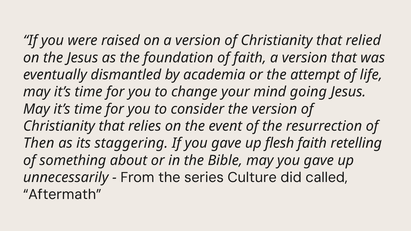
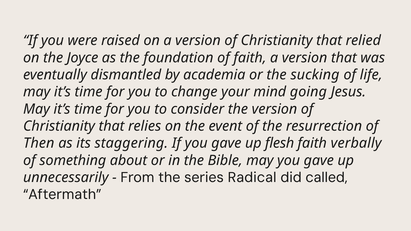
the Jesus: Jesus -> Joyce
attempt: attempt -> sucking
retelling: retelling -> verbally
Culture: Culture -> Radical
